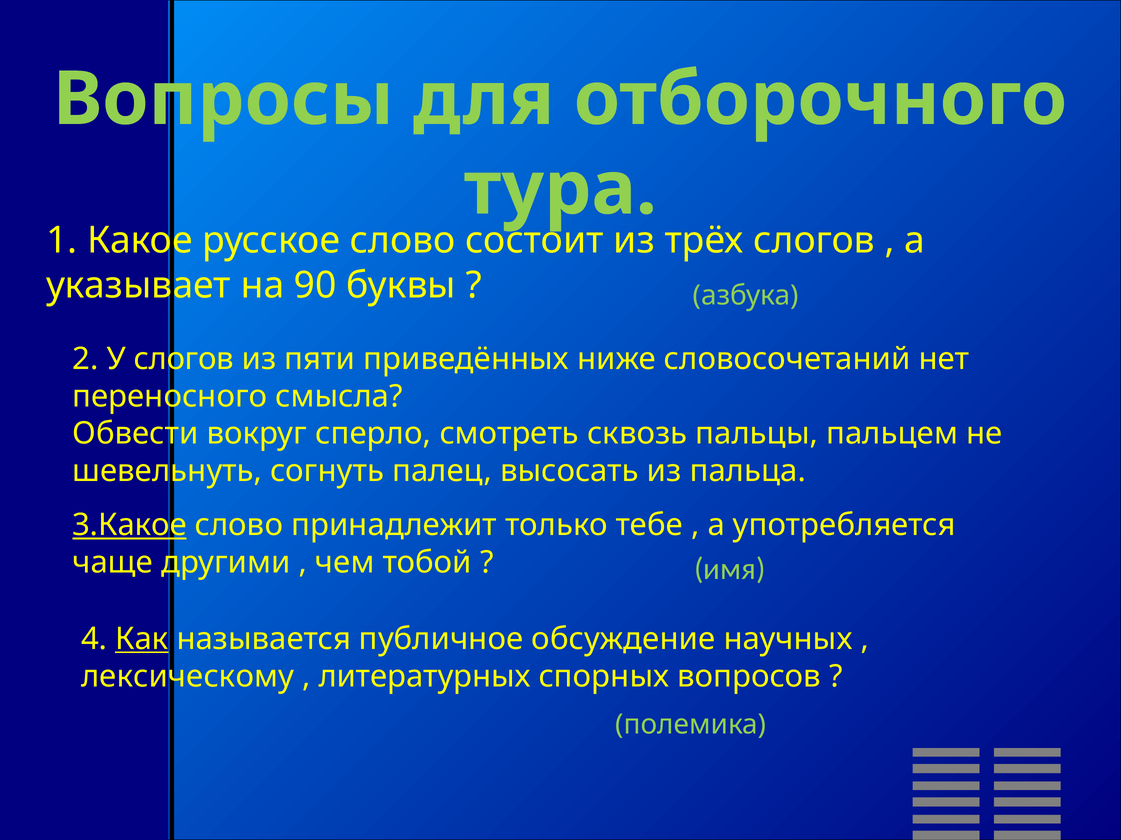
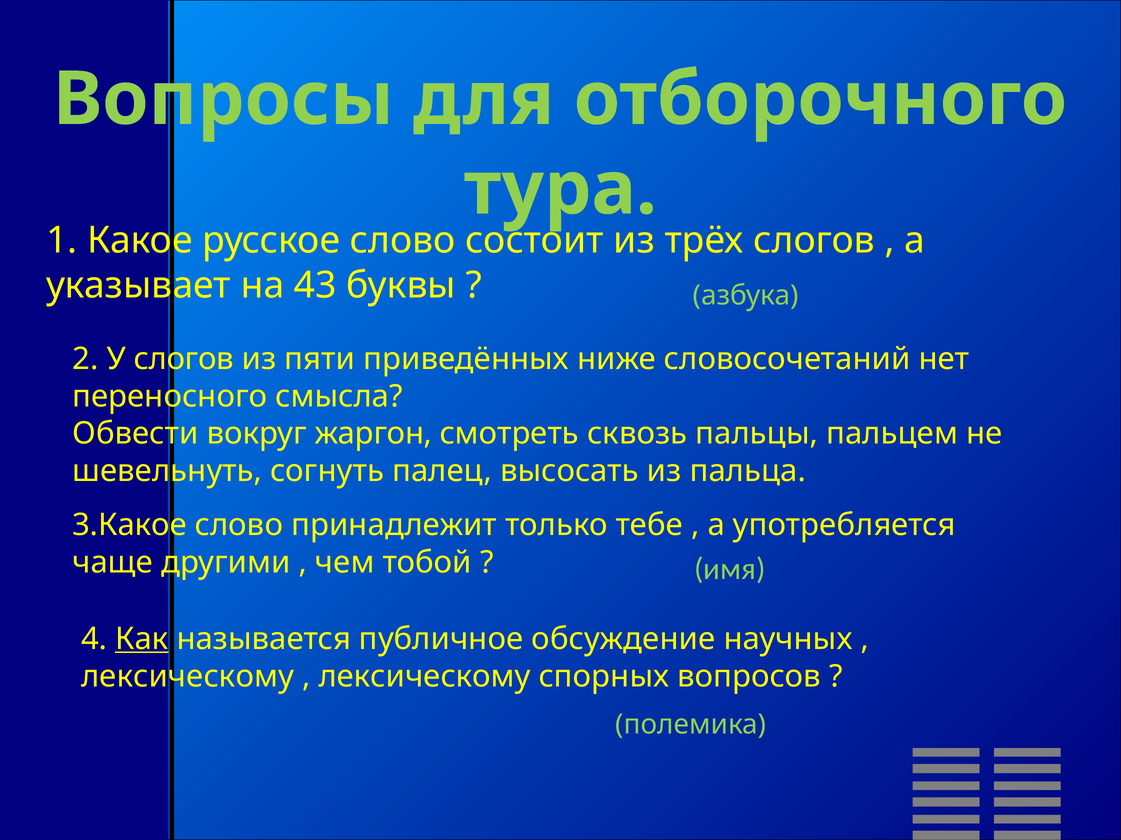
90: 90 -> 43
сперло: сперло -> жаргон
3.Какое underline: present -> none
литературных at (425, 677): литературных -> лексическому
